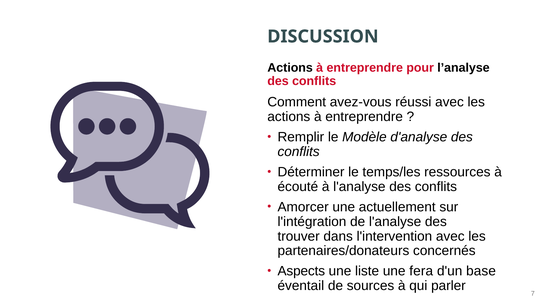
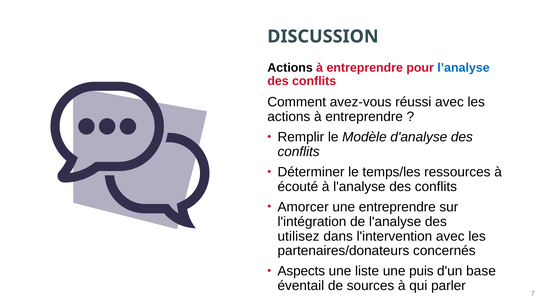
l’analyse colour: black -> blue
une actuellement: actuellement -> entreprendre
trouver: trouver -> utilisez
fera: fera -> puis
